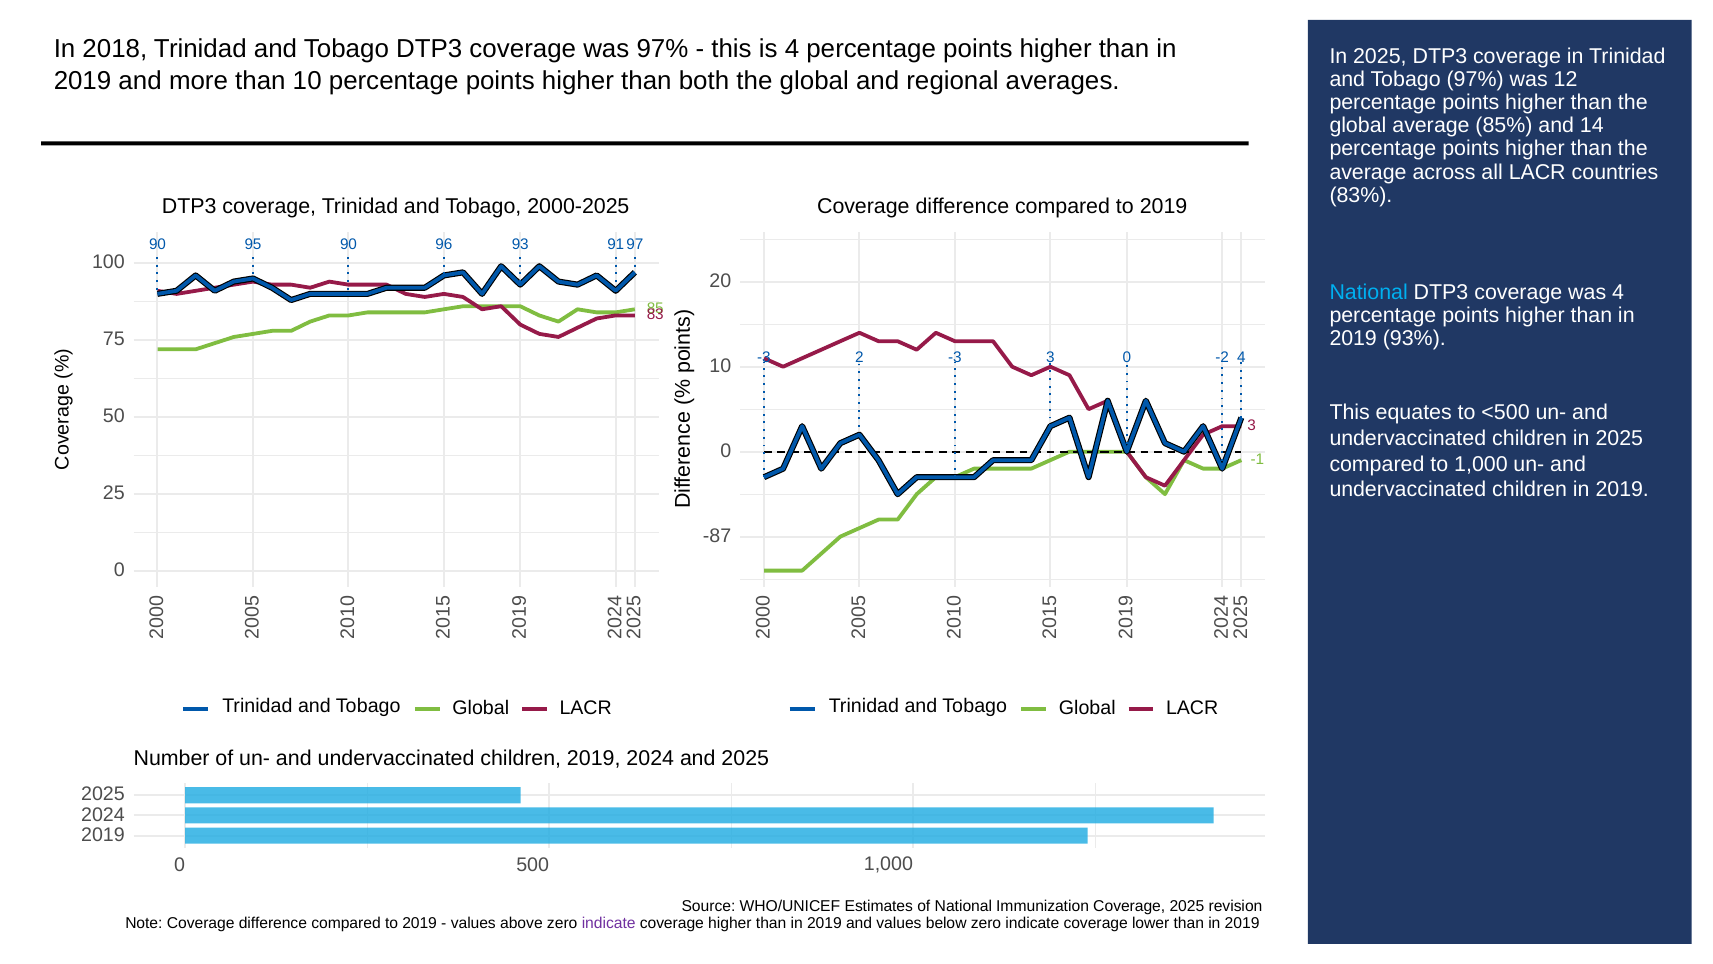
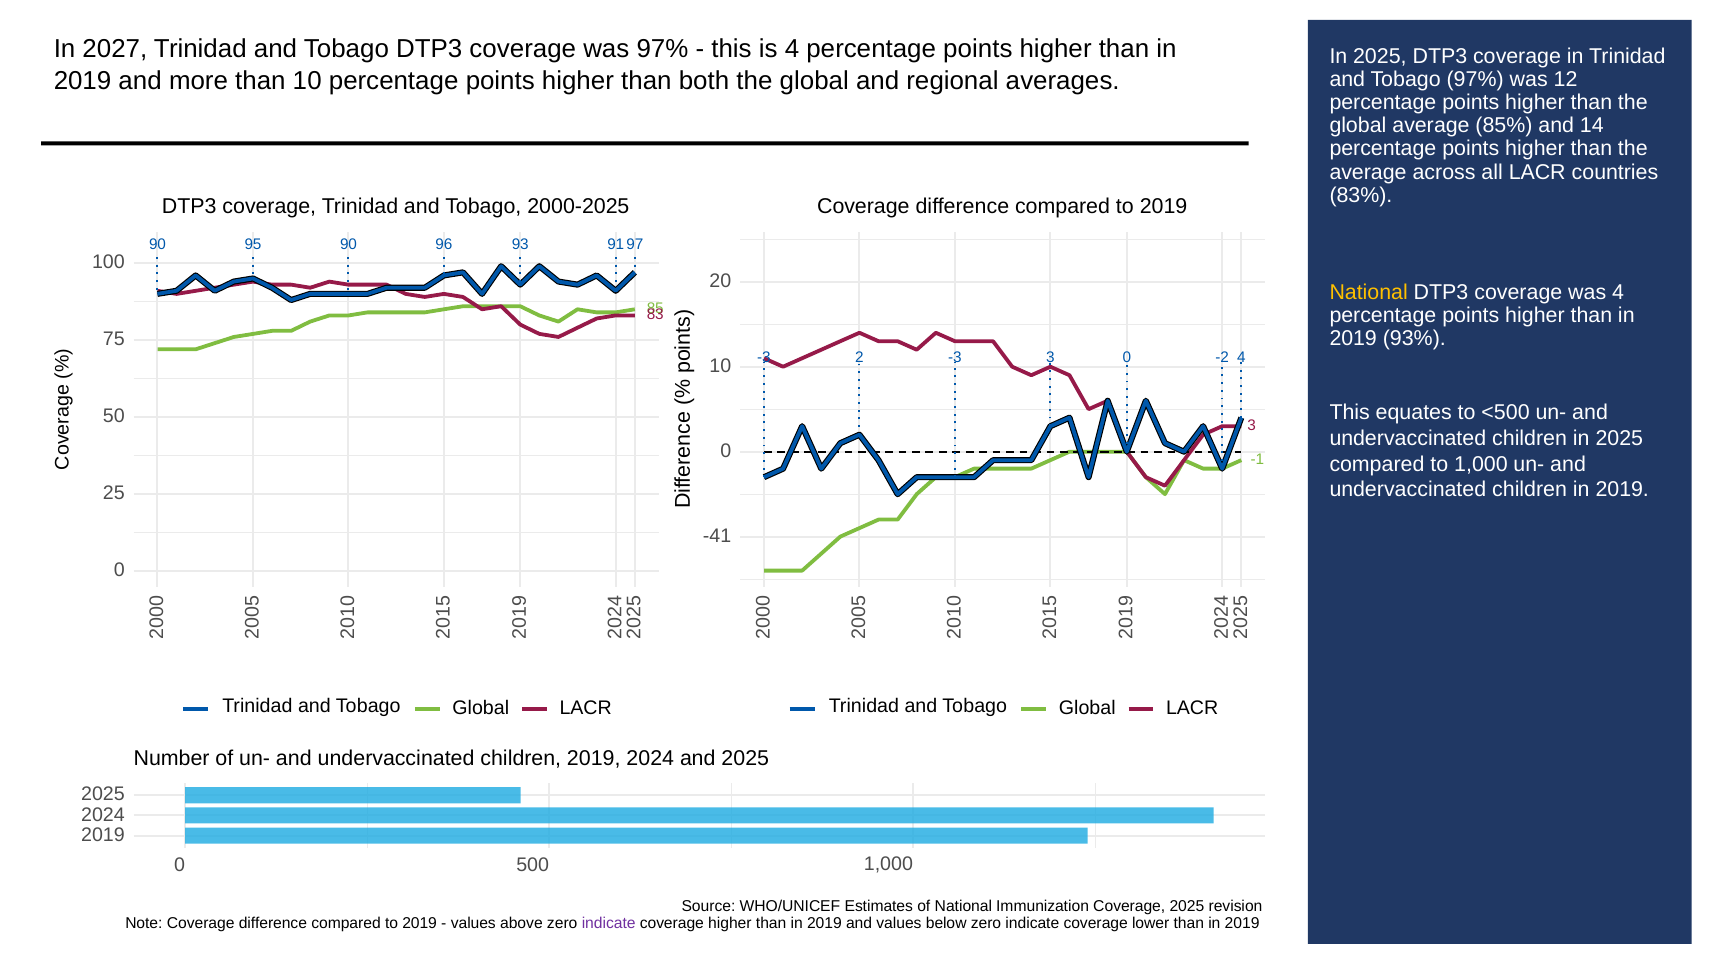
2018: 2018 -> 2027
National at (1369, 292) colour: light blue -> yellow
-87: -87 -> -41
